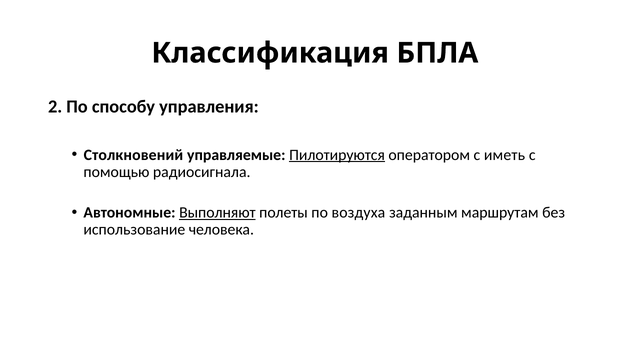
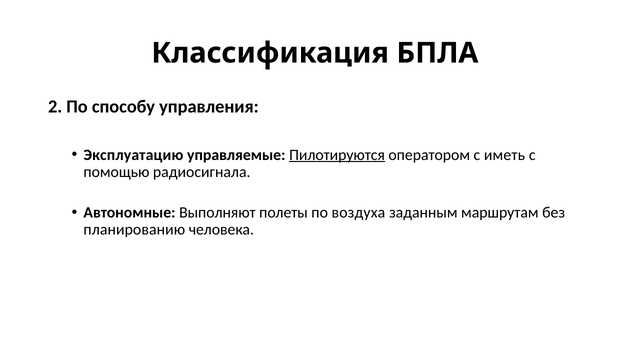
Столкновений: Столкновений -> Эксплуатацию
Выполняют underline: present -> none
использование: использование -> планированию
